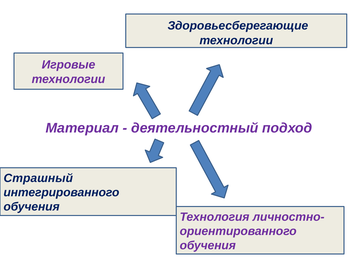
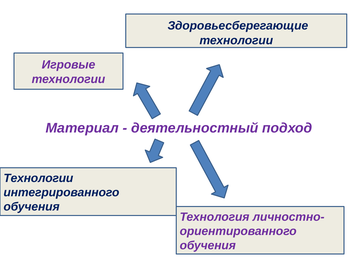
Страшный at (38, 179): Страшный -> Технологии
